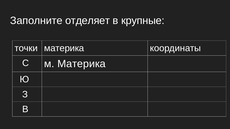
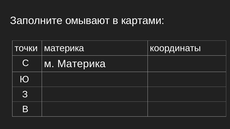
отделяет: отделяет -> омывают
крупные: крупные -> картами
